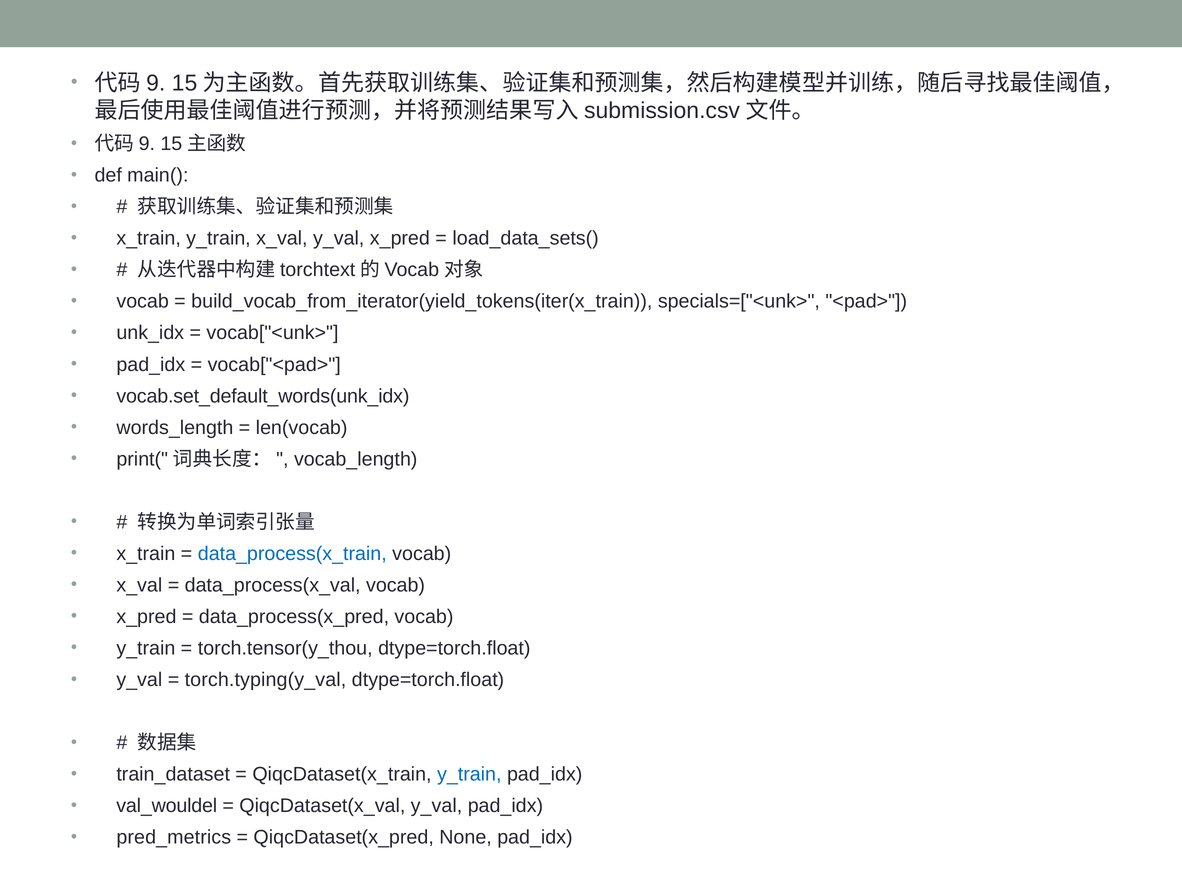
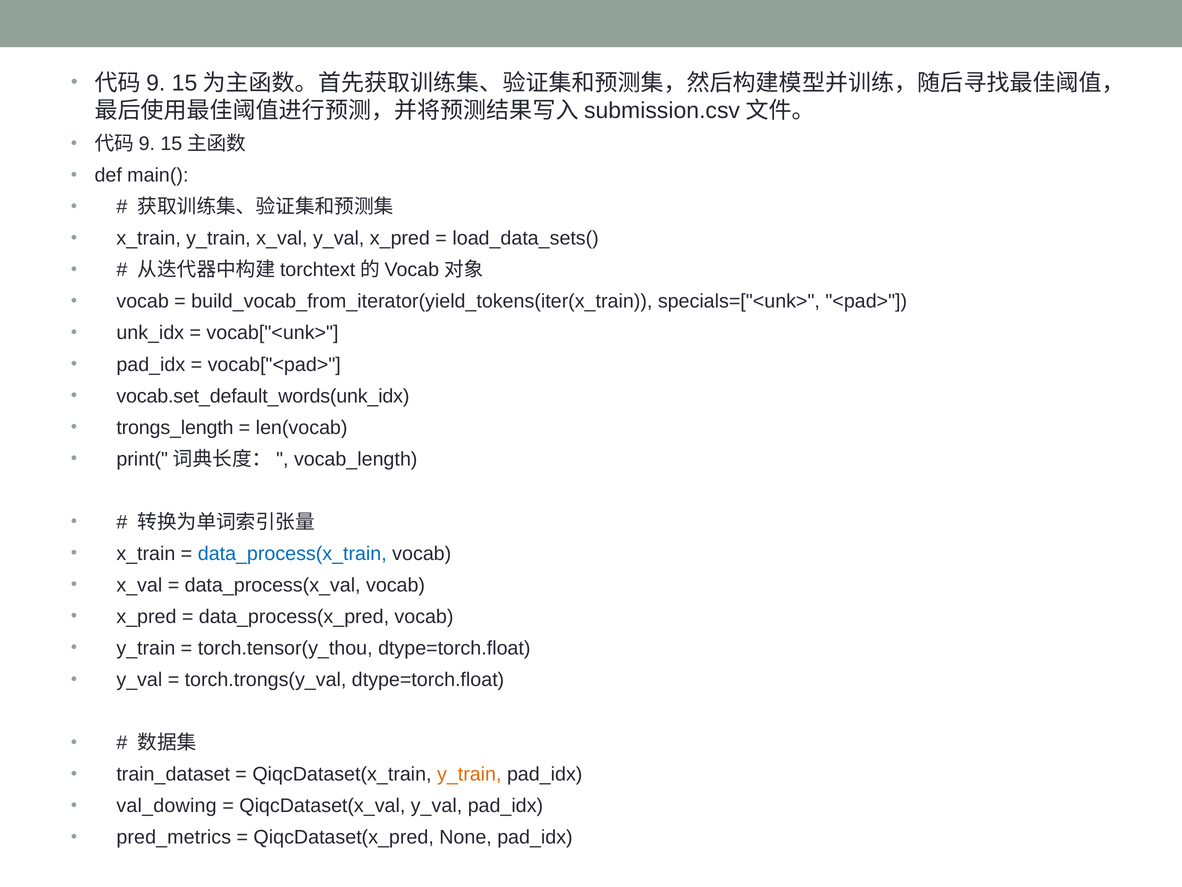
words_length: words_length -> trongs_length
torch.typing(y_val: torch.typing(y_val -> torch.trongs(y_val
y_train at (469, 774) colour: blue -> orange
val_wouldel: val_wouldel -> val_dowing
